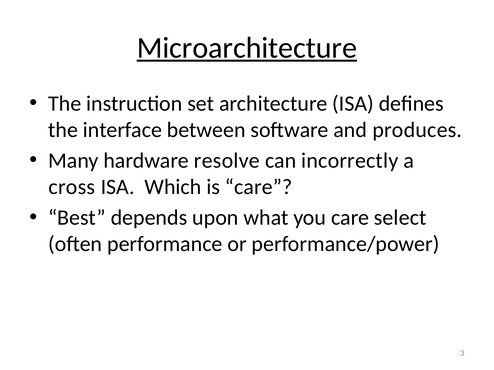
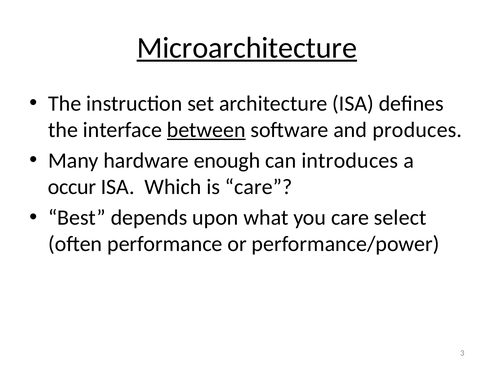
between underline: none -> present
resolve: resolve -> enough
incorrectly: incorrectly -> introduces
cross: cross -> occur
